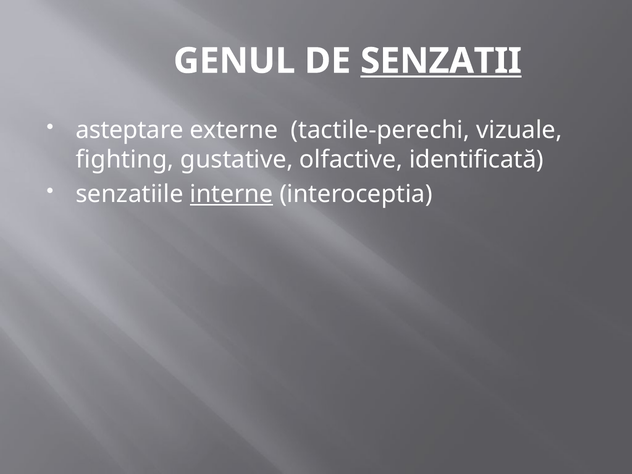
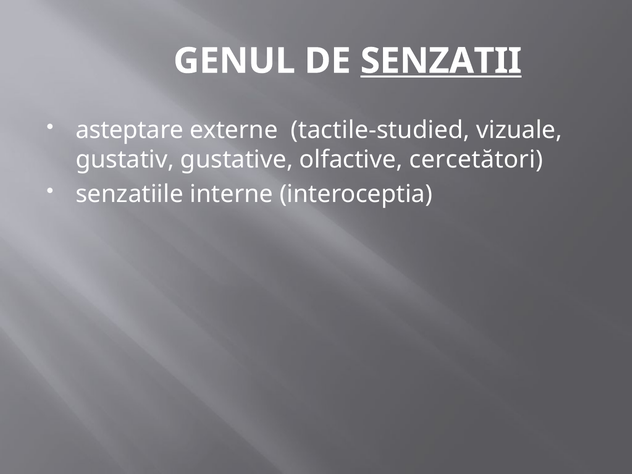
tactile-perechi: tactile-perechi -> tactile-studied
fighting: fighting -> gustativ
identificată: identificată -> cercetători
interne underline: present -> none
